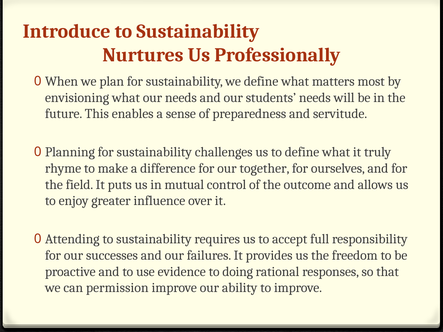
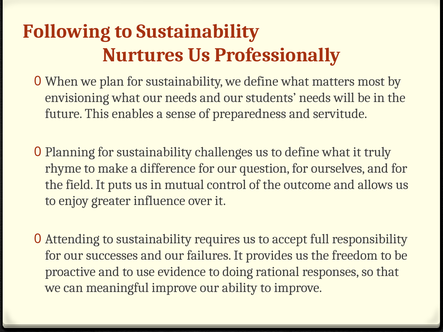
Introduce: Introduce -> Following
together: together -> question
permission: permission -> meaningful
